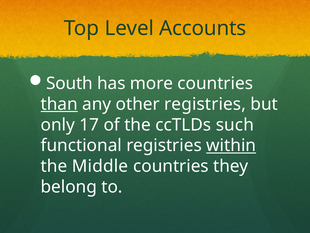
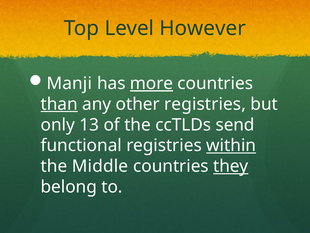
Accounts: Accounts -> However
South: South -> Manji
more underline: none -> present
17: 17 -> 13
such: such -> send
they underline: none -> present
